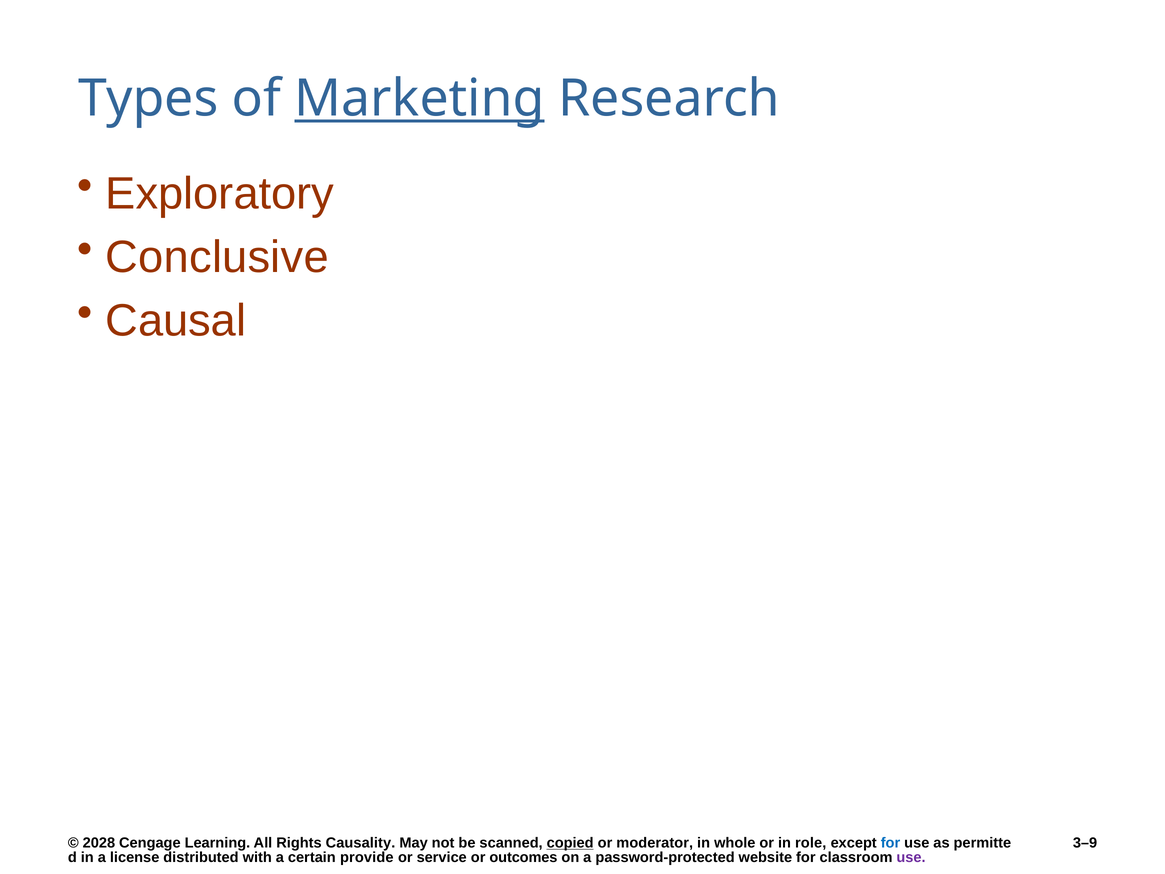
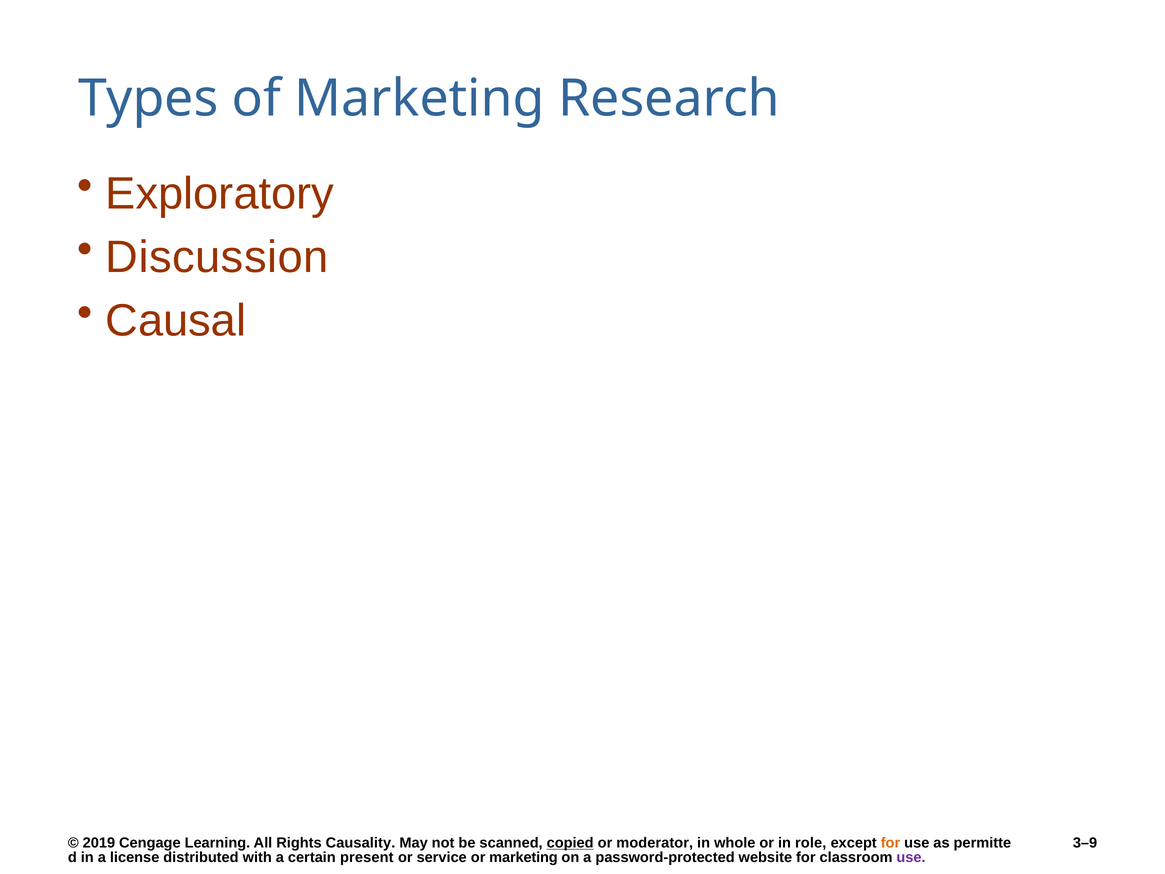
Marketing at (420, 99) underline: present -> none
Conclusive: Conclusive -> Discussion
2028: 2028 -> 2019
for at (890, 843) colour: blue -> orange
provide: provide -> present
or outcomes: outcomes -> marketing
